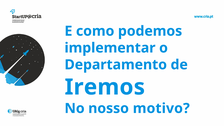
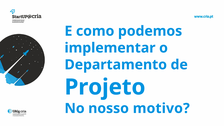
Iremos: Iremos -> Projeto
